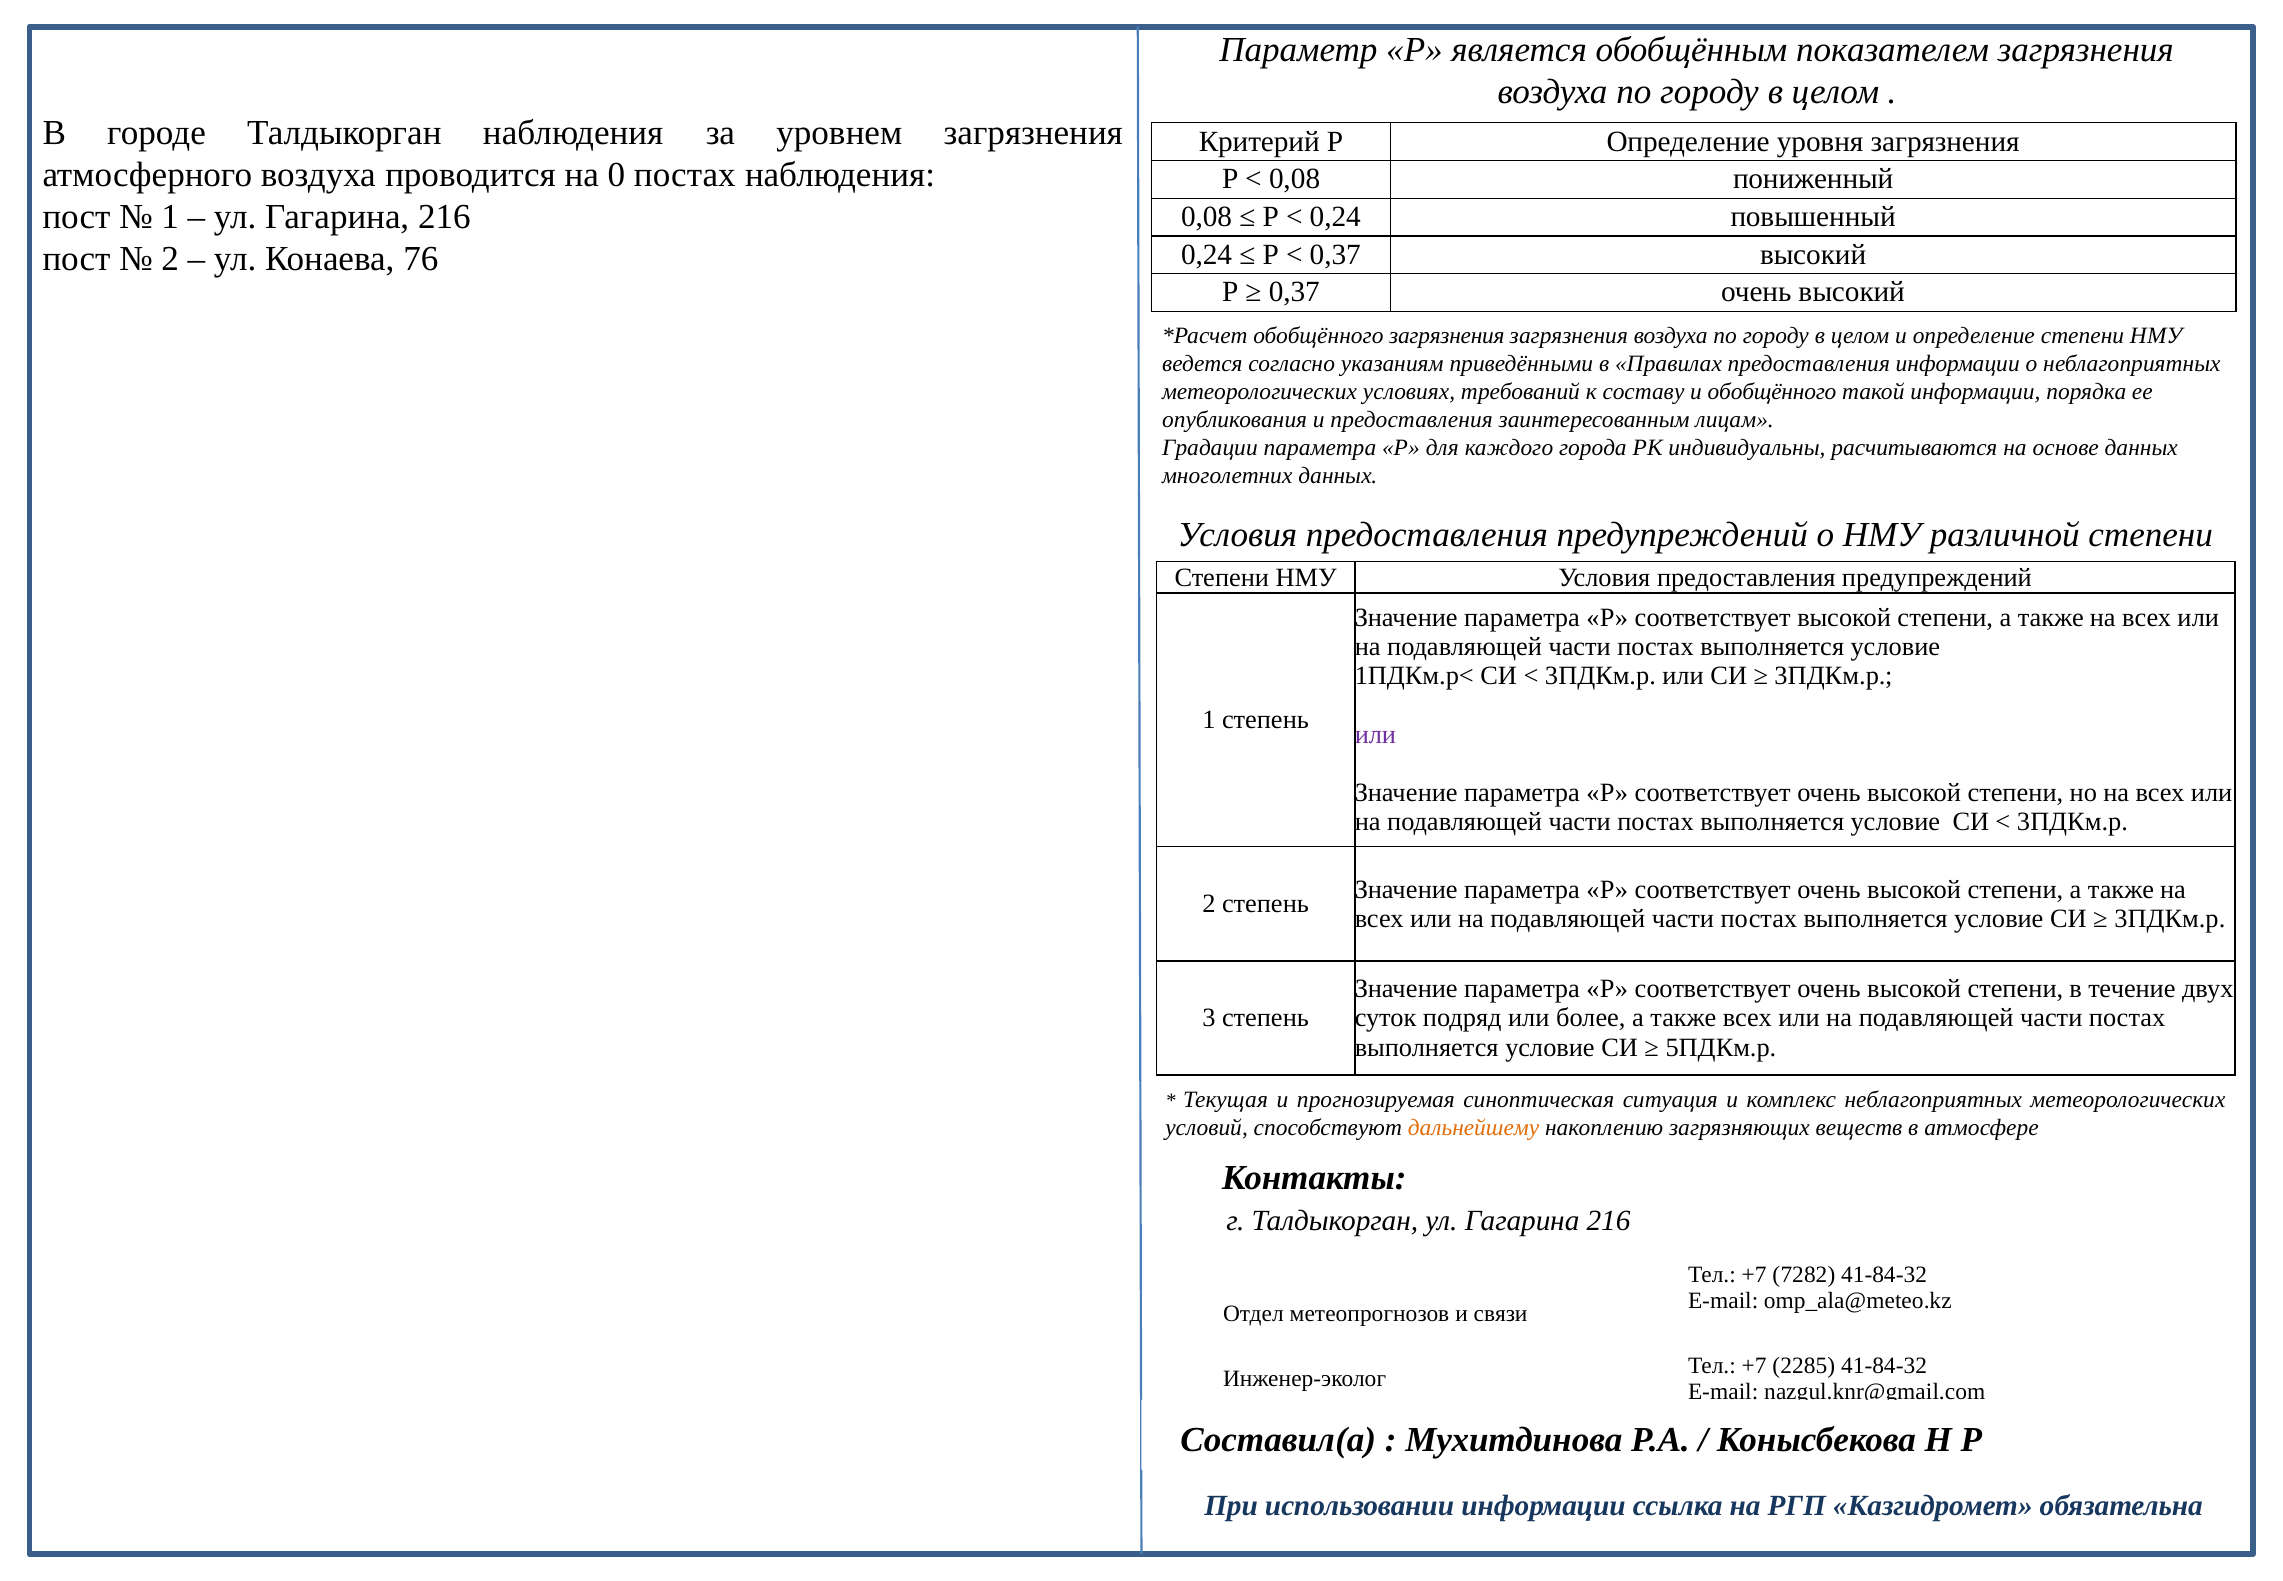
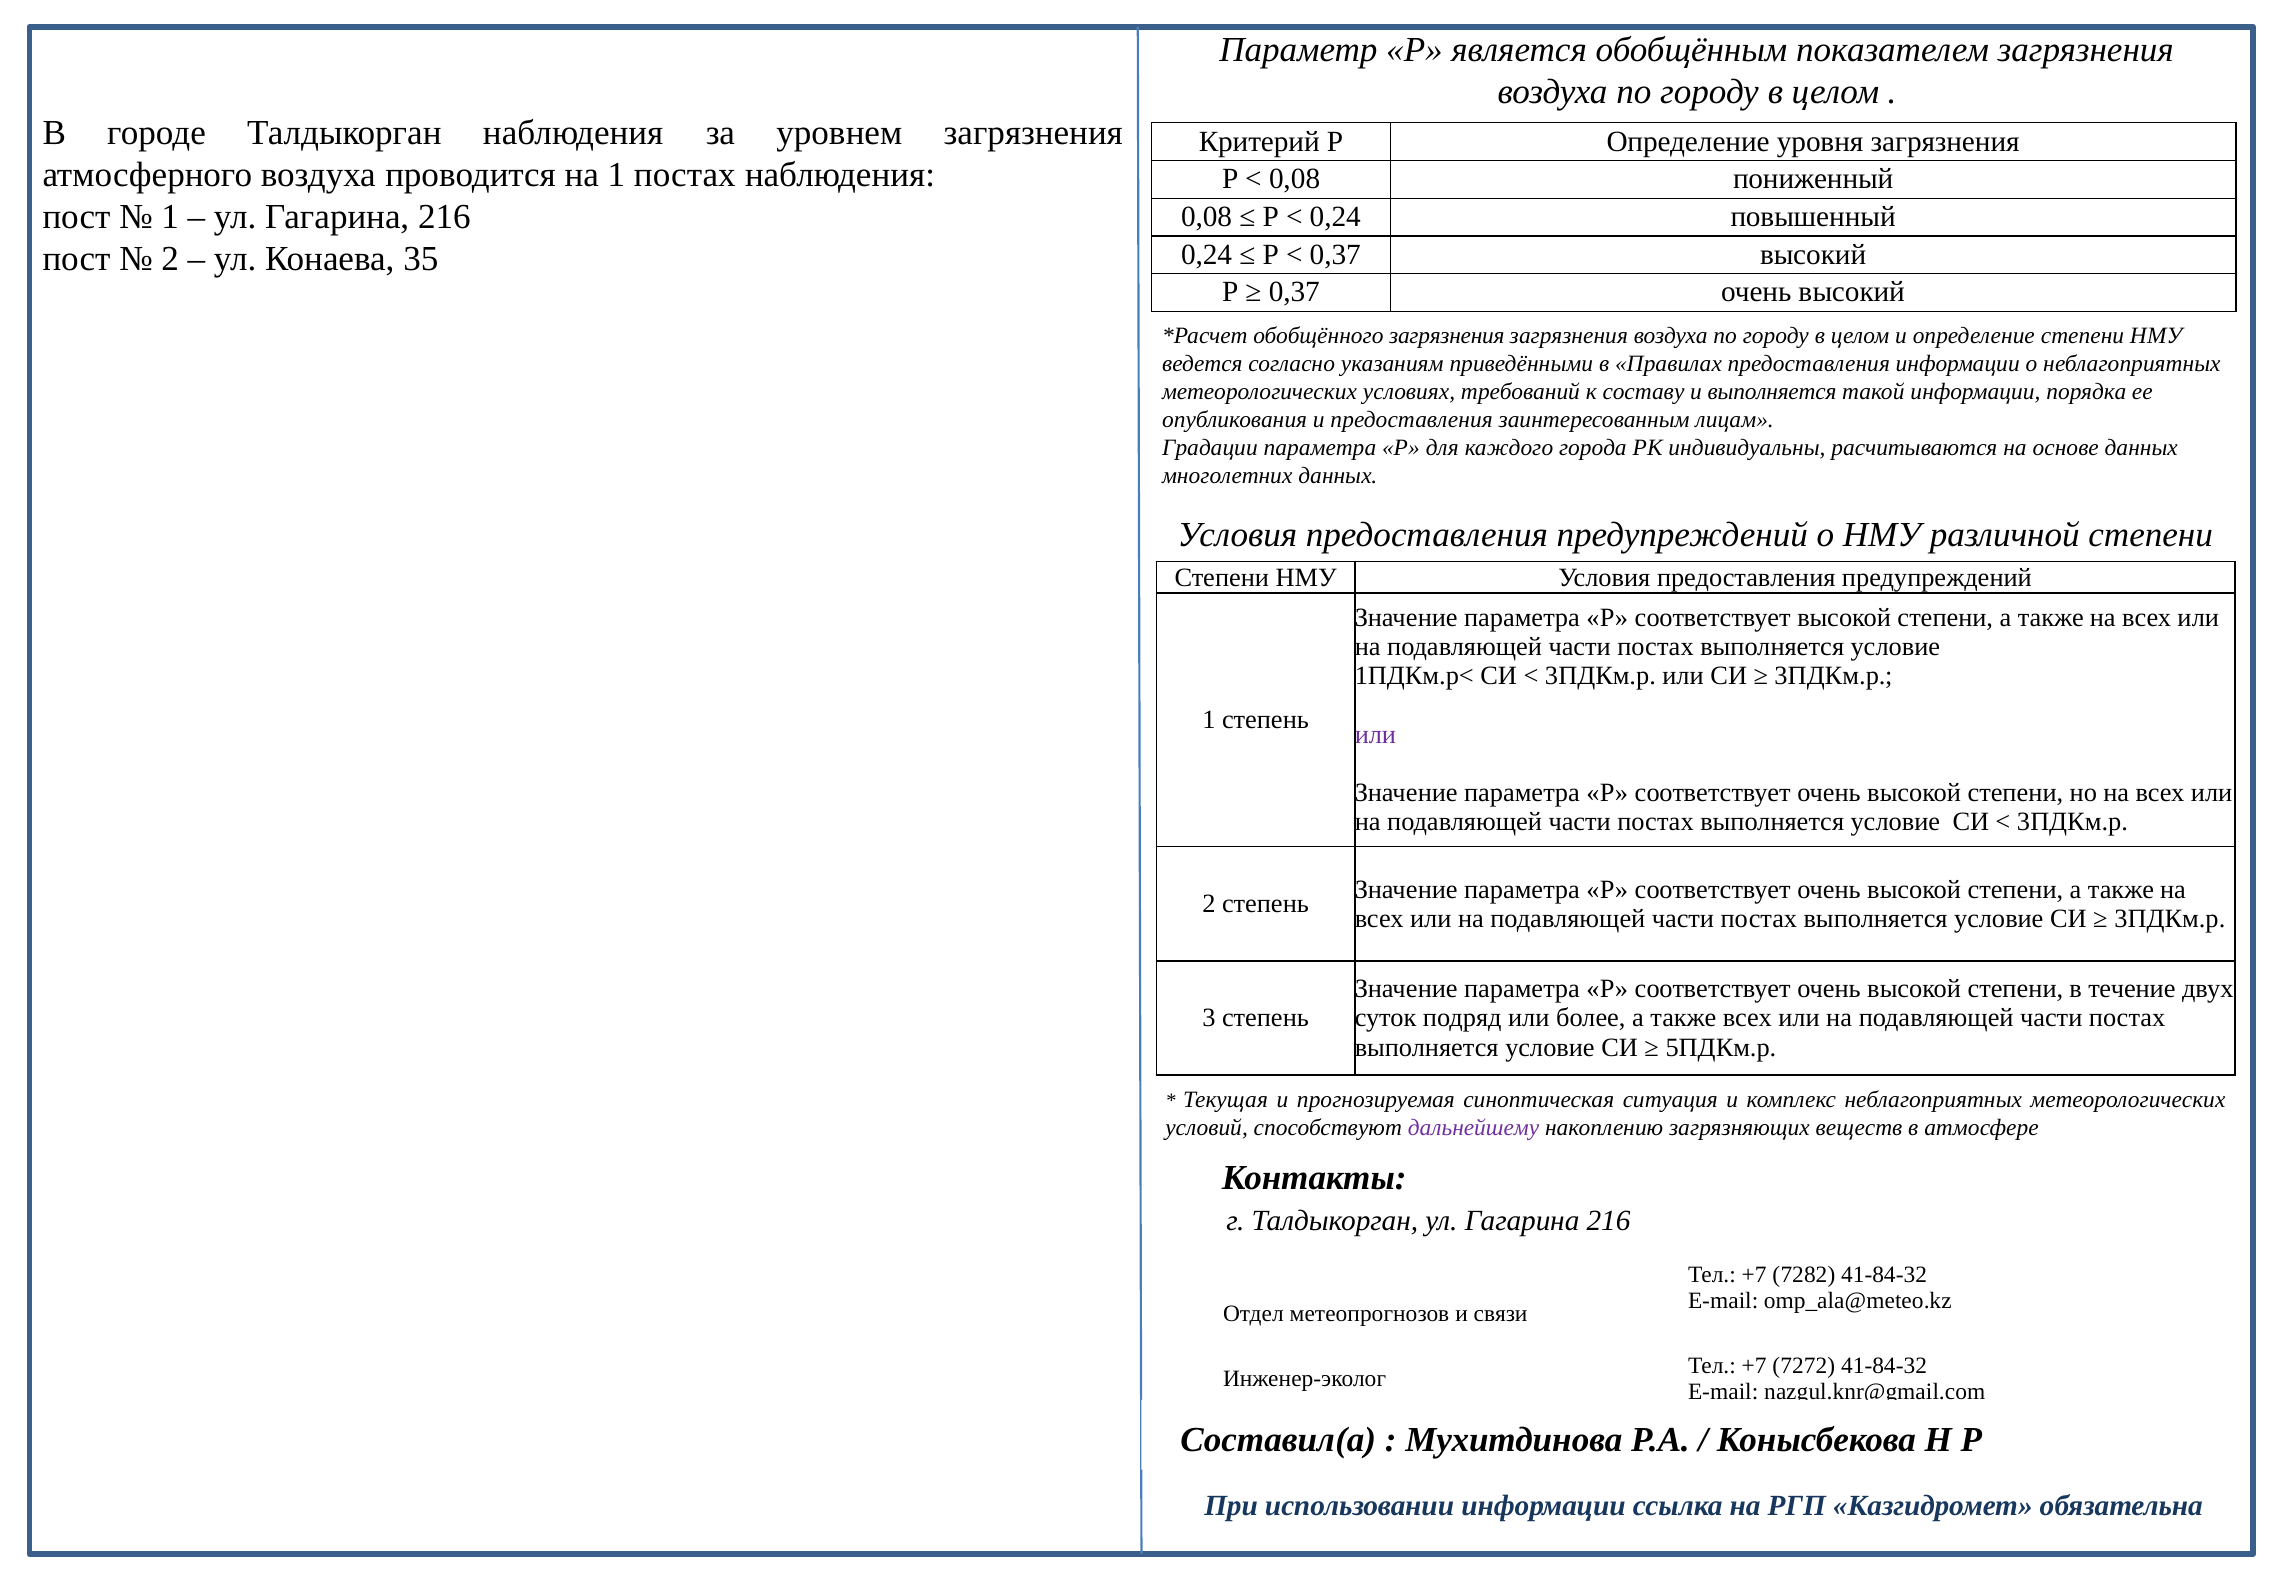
на 0: 0 -> 1
76: 76 -> 35
и обобщённого: обобщённого -> выполняется
дальнейшему colour: orange -> purple
2285: 2285 -> 7272
